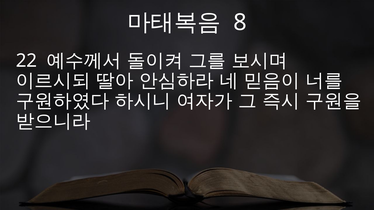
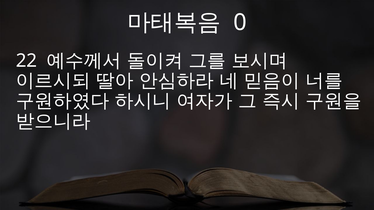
8: 8 -> 0
